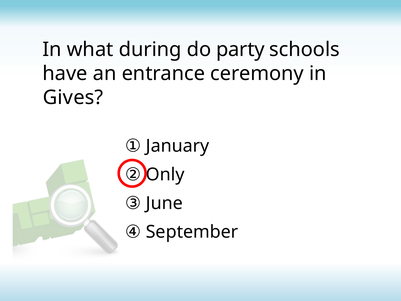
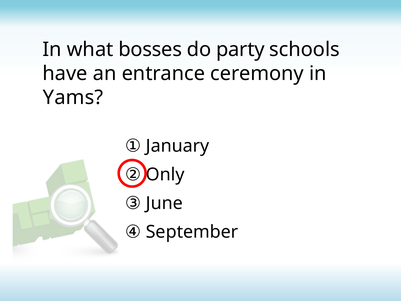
during: during -> bosses
Gives: Gives -> Yams
